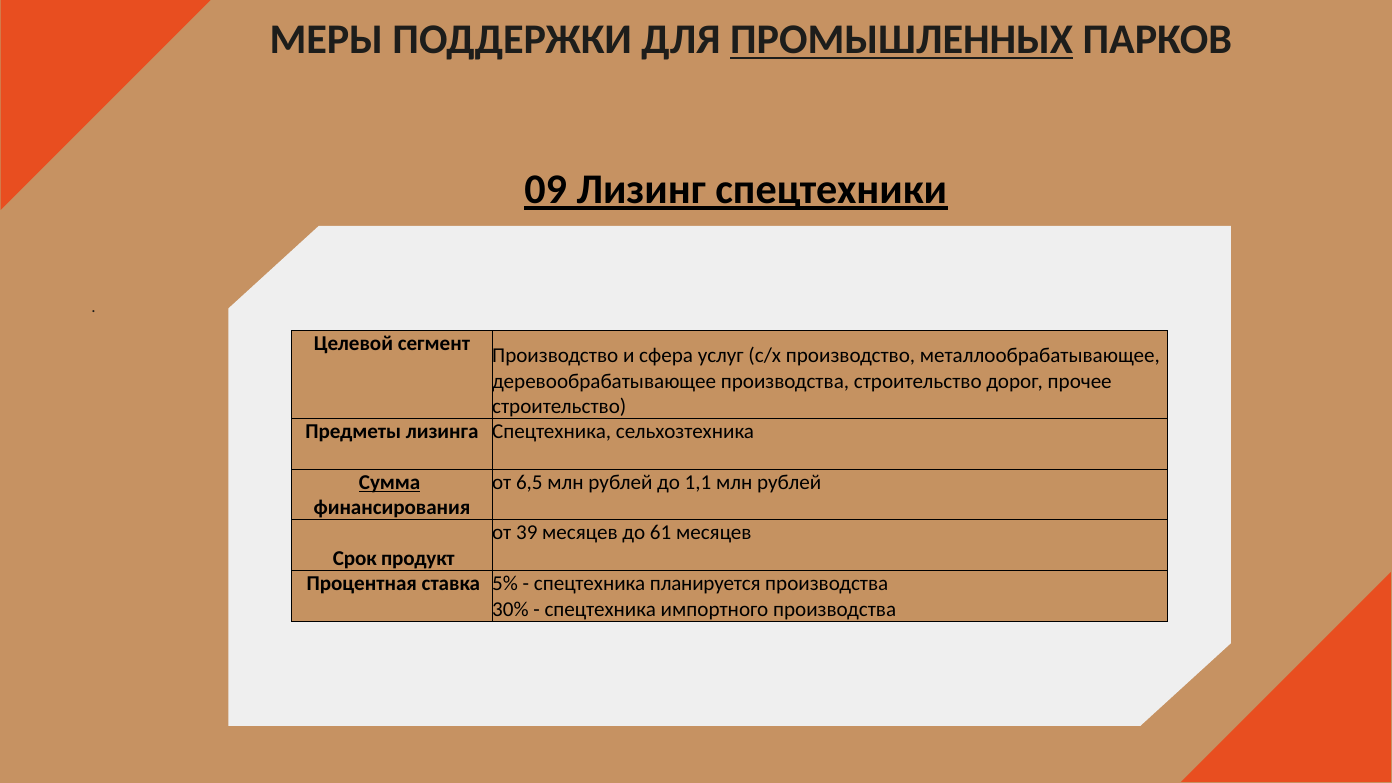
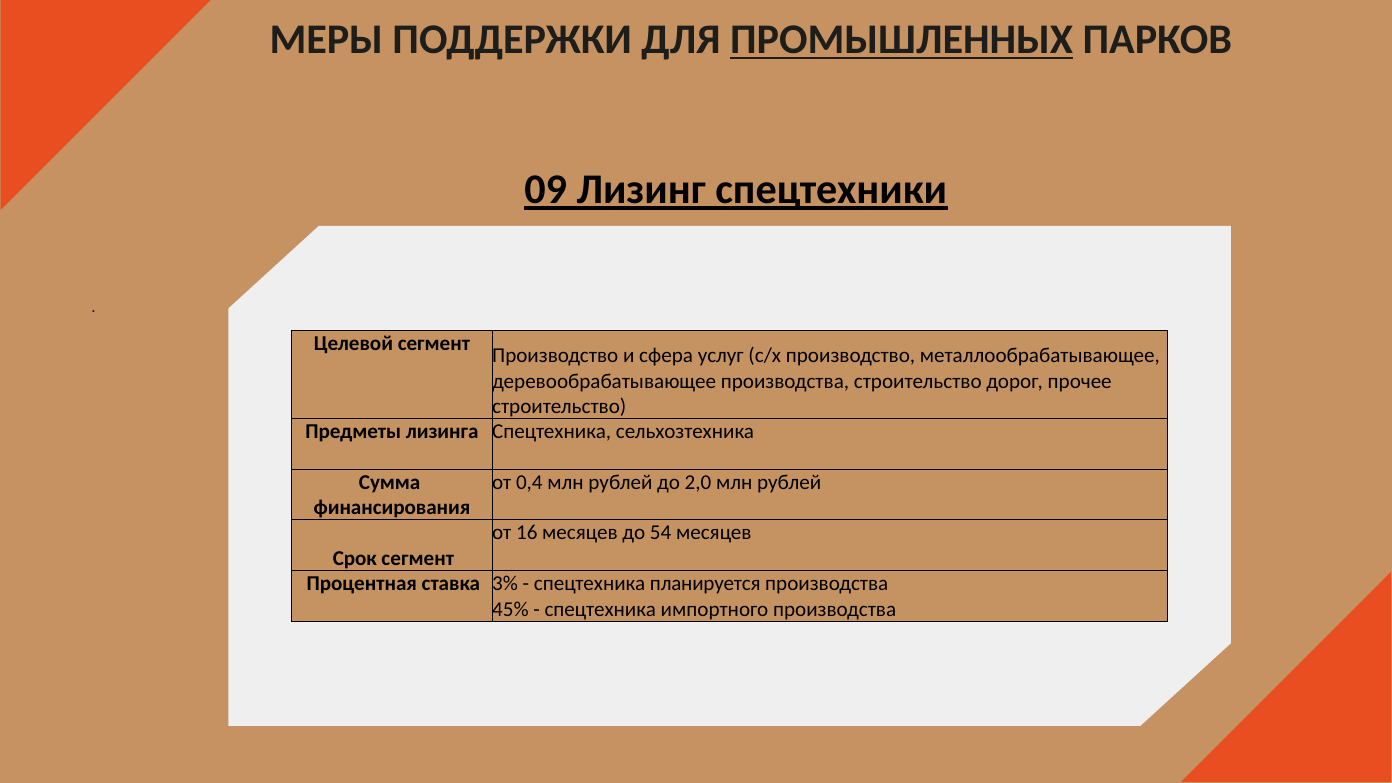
Сумма underline: present -> none
6,5: 6,5 -> 0,4
1,1: 1,1 -> 2,0
39: 39 -> 16
61: 61 -> 54
Срок продукт: продукт -> сегмент
5%: 5% -> 3%
30%: 30% -> 45%
